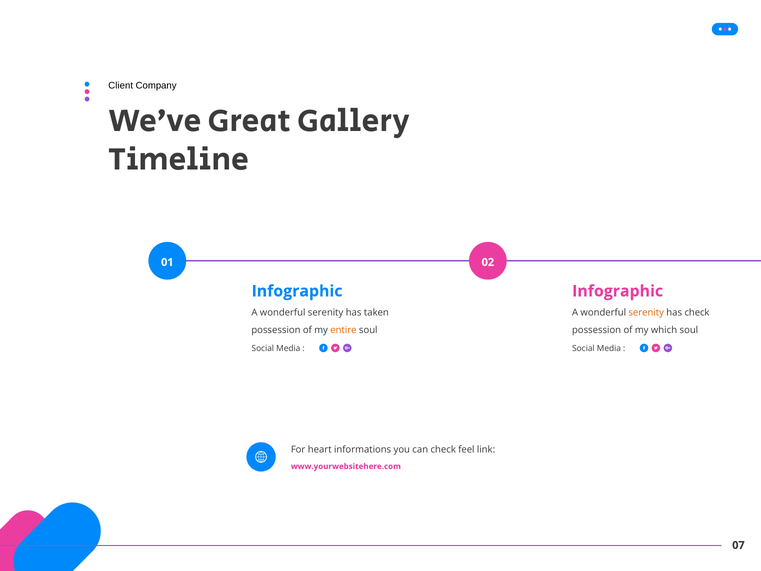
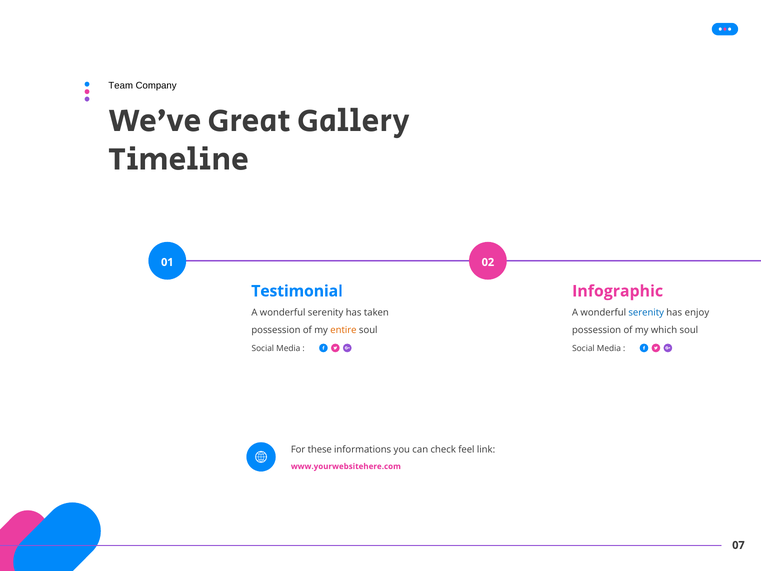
Client: Client -> Team
Infographic at (297, 291): Infographic -> Testimonial
serenity at (646, 313) colour: orange -> blue
has check: check -> enjoy
heart: heart -> these
